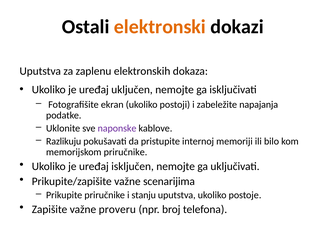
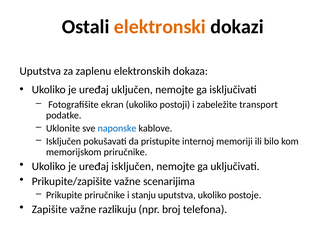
napajanja: napajanja -> transport
naponske colour: purple -> blue
Razlikuju at (64, 141): Razlikuju -> Isključen
proveru: proveru -> razlikuju
